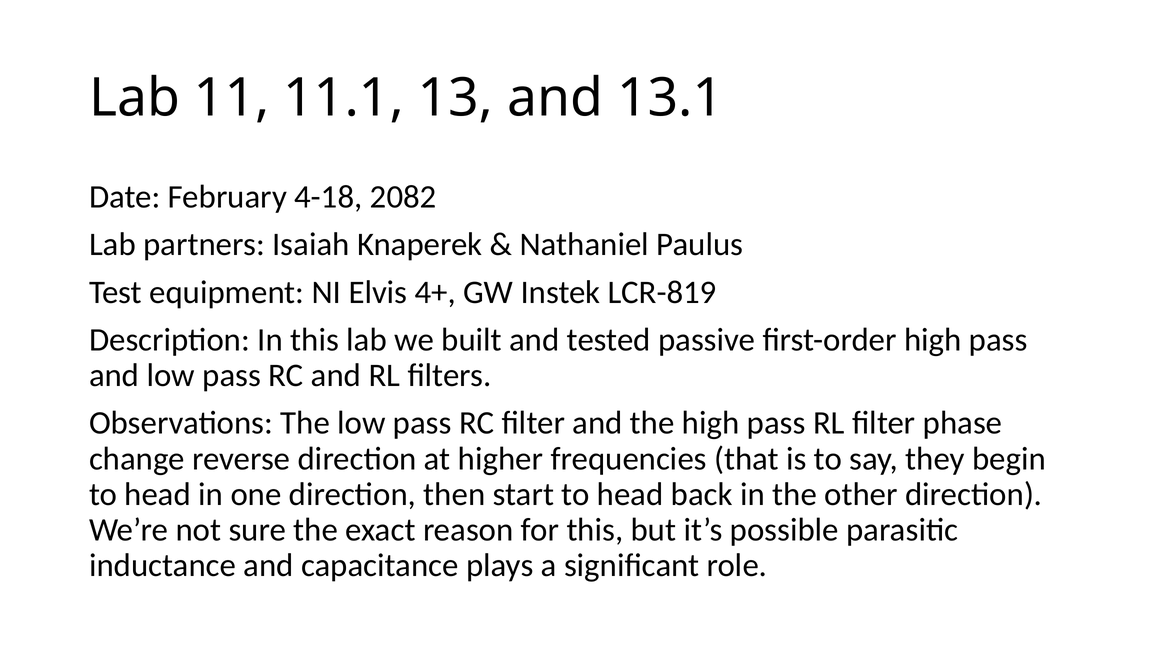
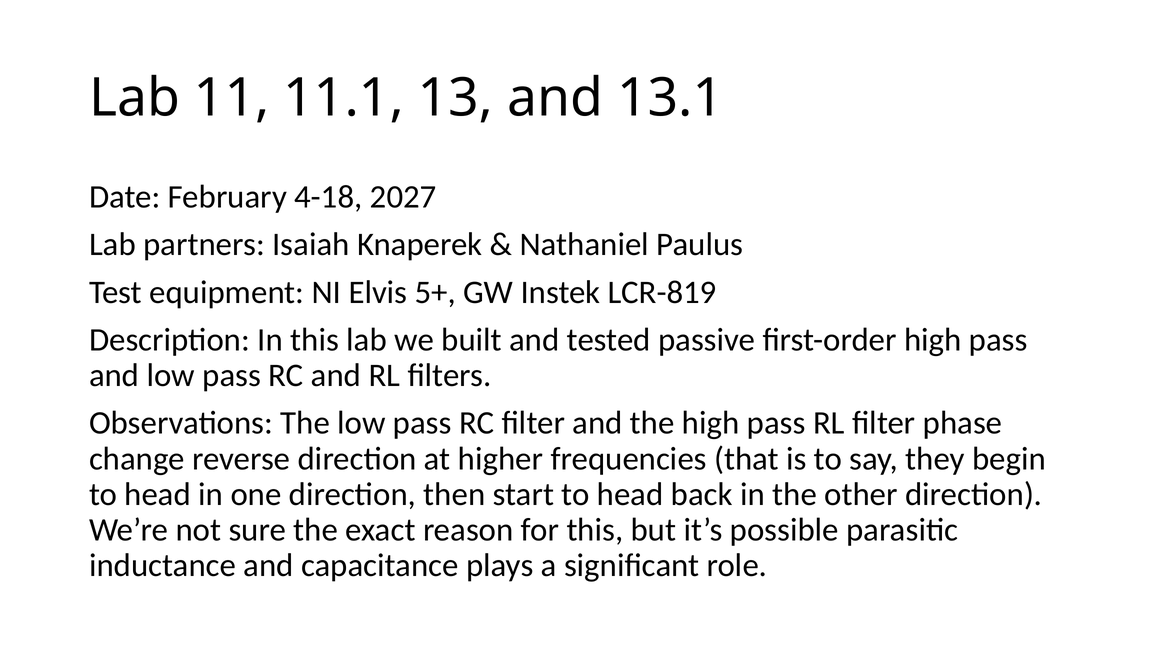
2082: 2082 -> 2027
4+: 4+ -> 5+
